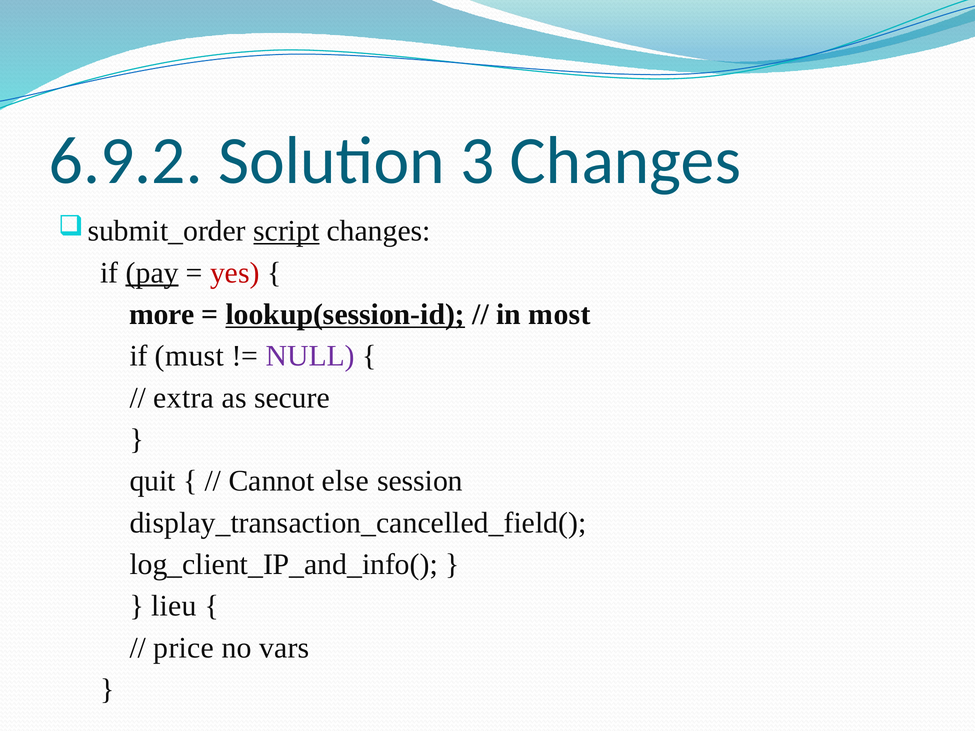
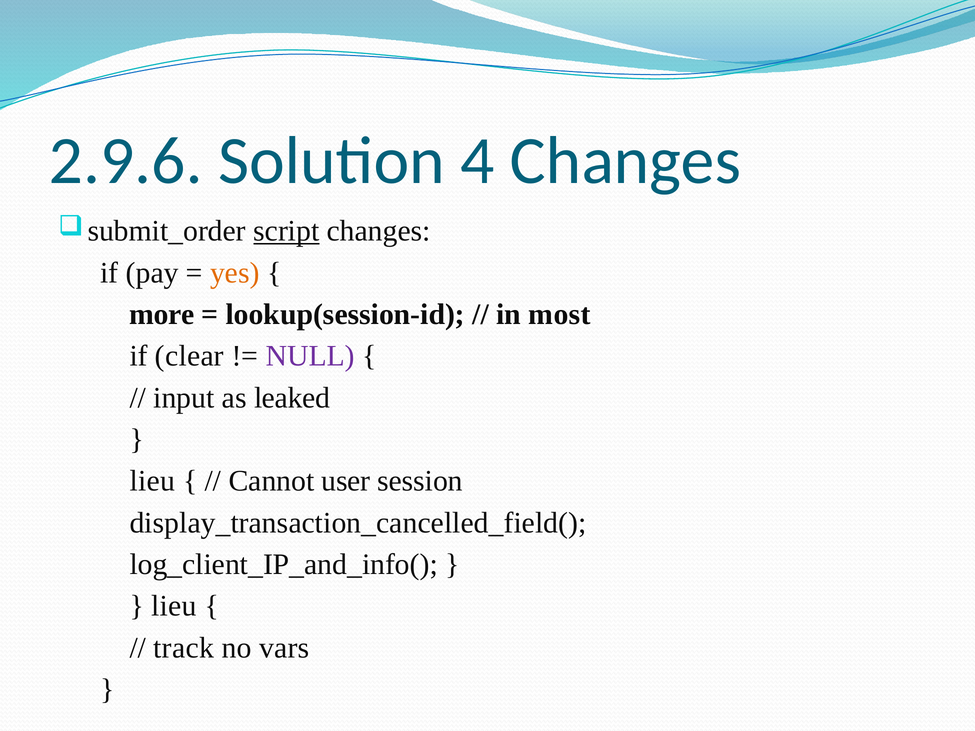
6.9.2: 6.9.2 -> 2.9.6
3: 3 -> 4
pay underline: present -> none
yes colour: red -> orange
lookup(session-id underline: present -> none
must: must -> clear
extra: extra -> input
secure: secure -> leaked
quit at (153, 481): quit -> lieu
else: else -> user
price: price -> track
